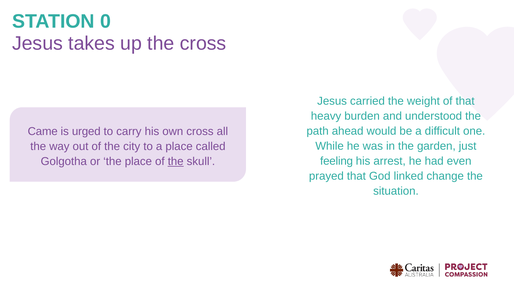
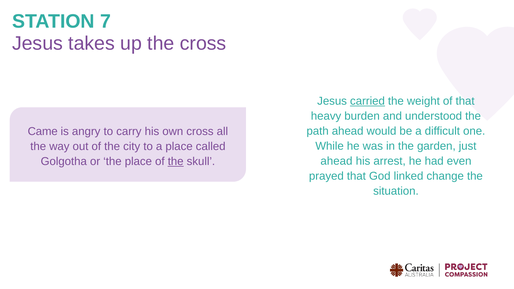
0: 0 -> 7
carried underline: none -> present
urged: urged -> angry
feeling at (337, 161): feeling -> ahead
